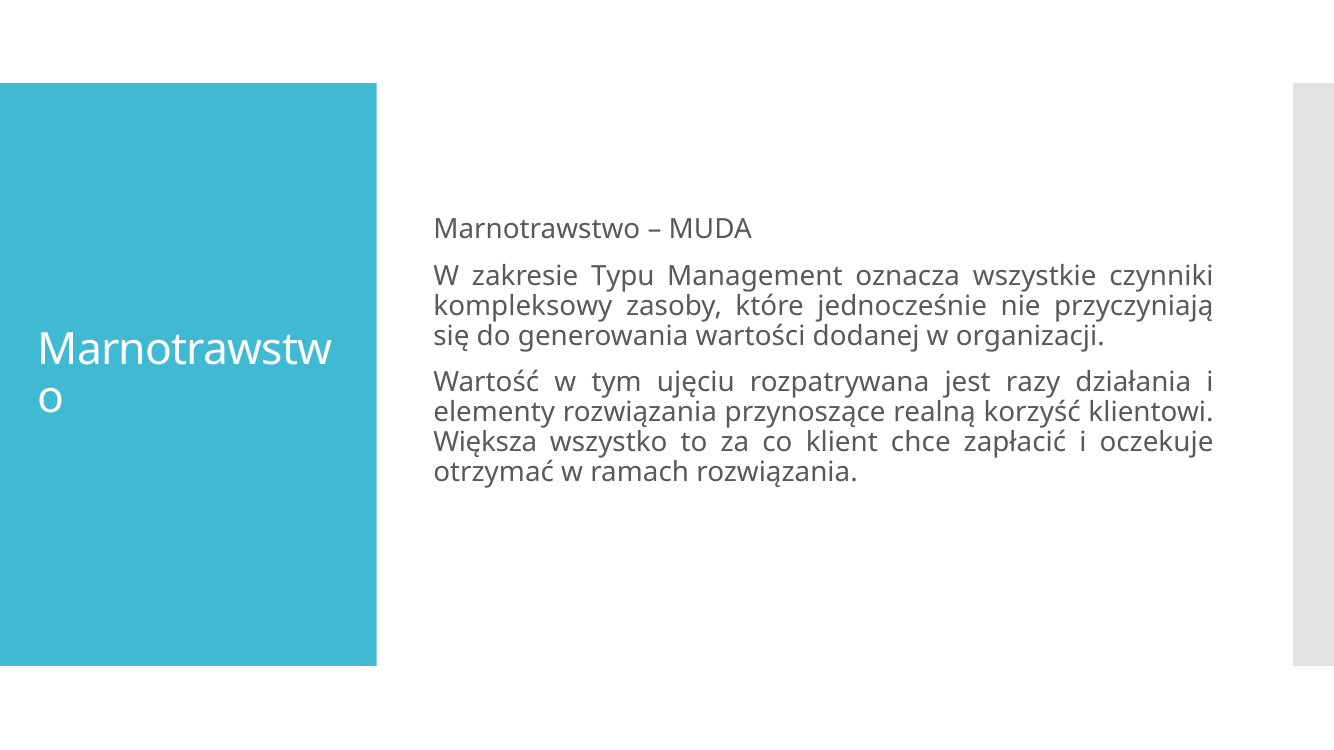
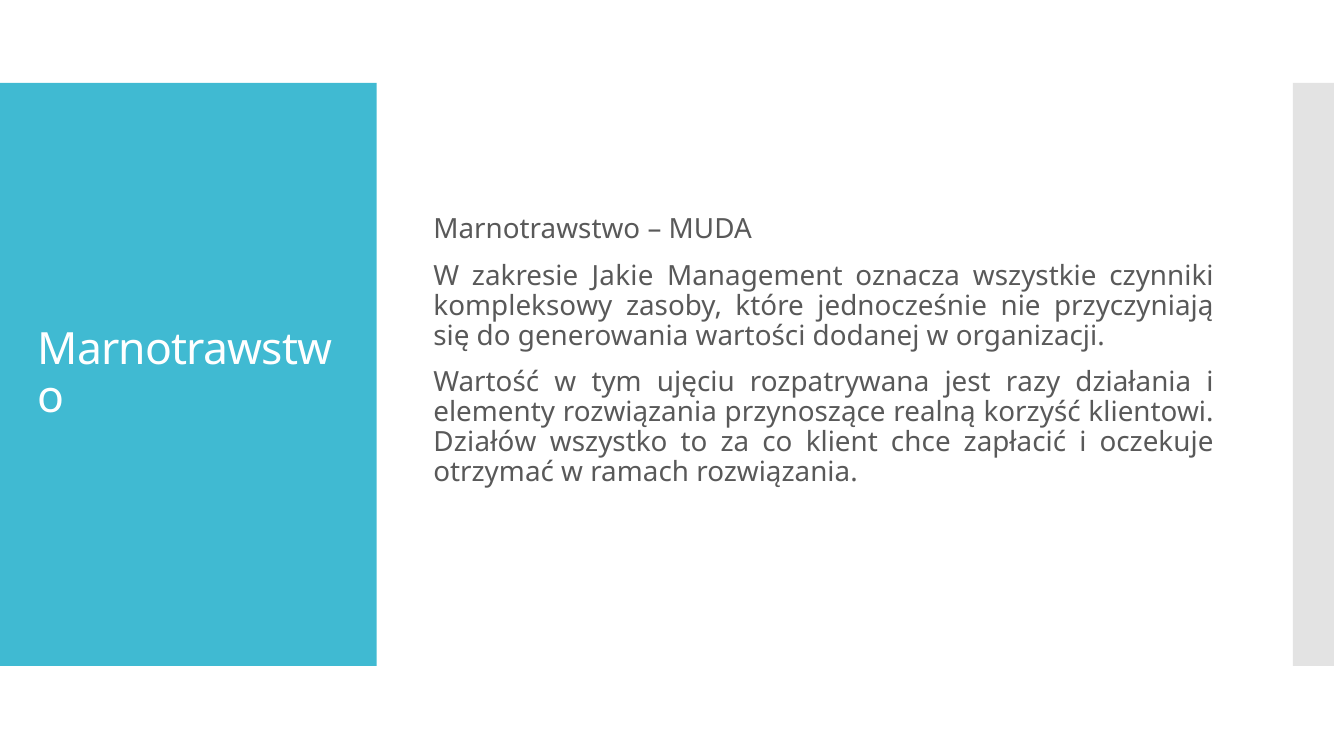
Typu: Typu -> Jakie
Większa: Większa -> Działów
